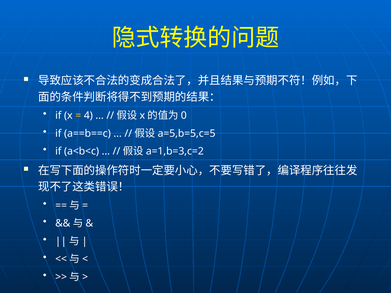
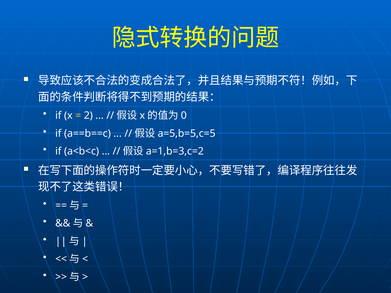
4: 4 -> 2
